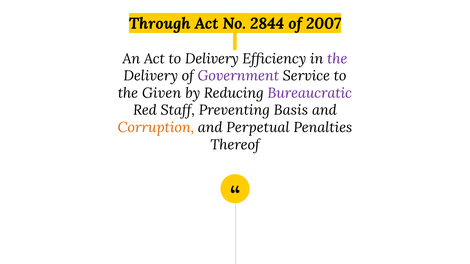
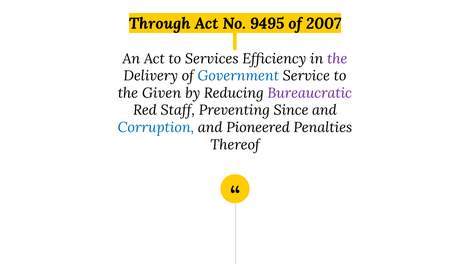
2844: 2844 -> 9495
to Delivery: Delivery -> Services
Government colour: purple -> blue
Basis: Basis -> Since
Corruption colour: orange -> blue
Perpetual: Perpetual -> Pioneered
